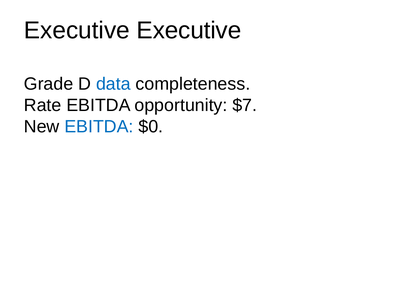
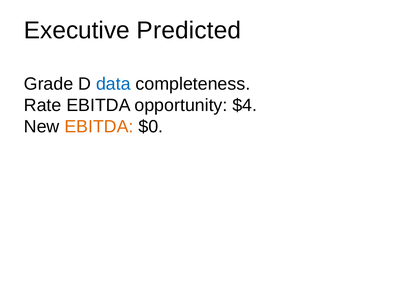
Executive Executive: Executive -> Predicted
$7: $7 -> $4
EBITDA at (99, 127) colour: blue -> orange
